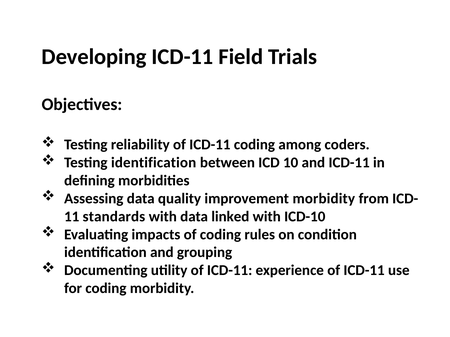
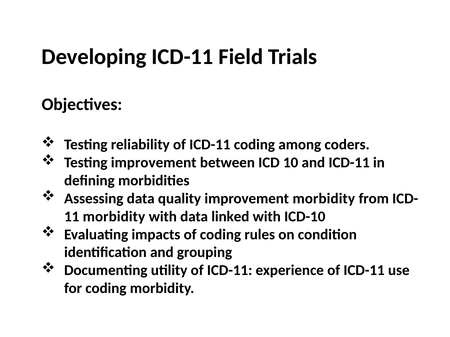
Testing identification: identification -> improvement
standards at (114, 217): standards -> morbidity
